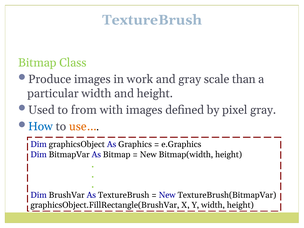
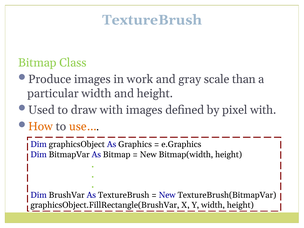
from: from -> draw
pixel gray: gray -> with
How colour: blue -> orange
